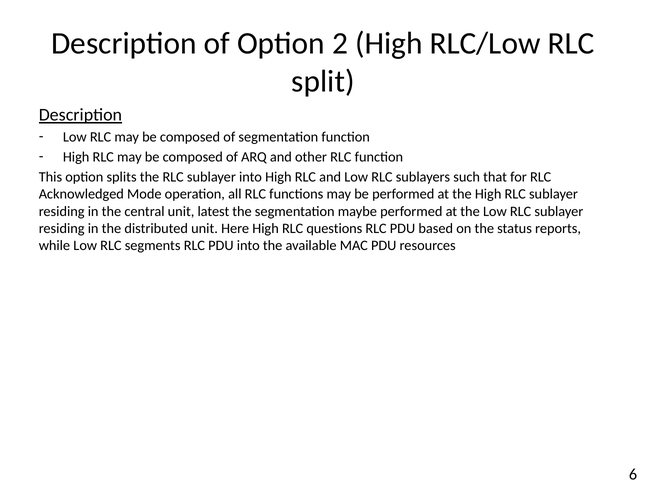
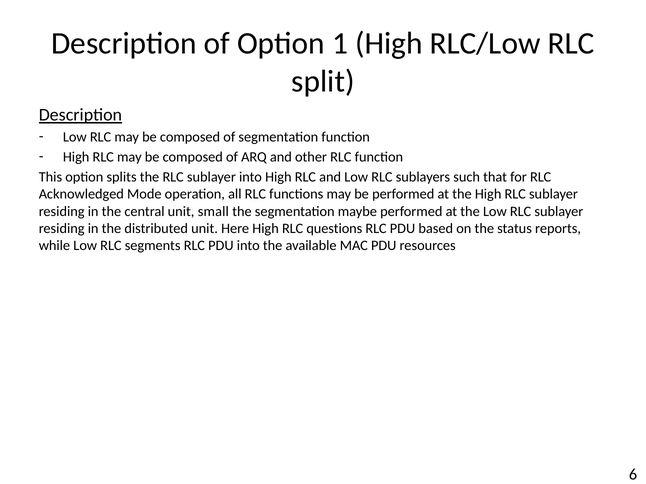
2: 2 -> 1
latest: latest -> small
